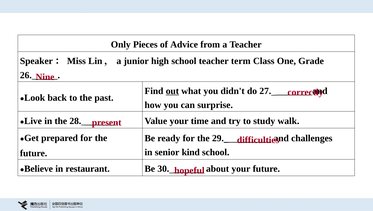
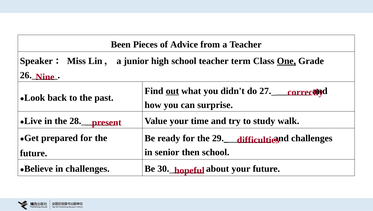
Only: Only -> Been
One underline: none -> present
kind: kind -> then
in restaurant: restaurant -> challenges
